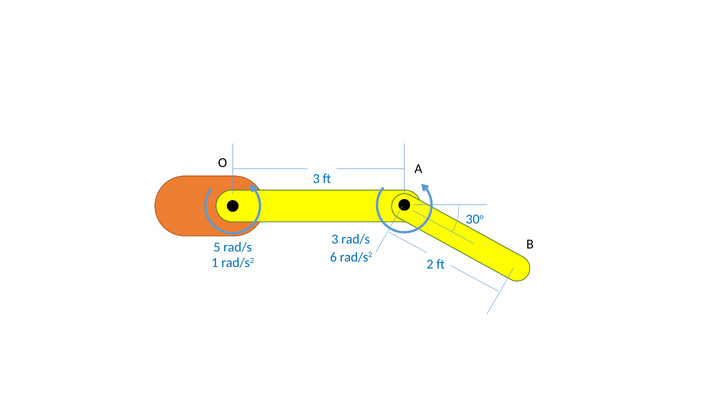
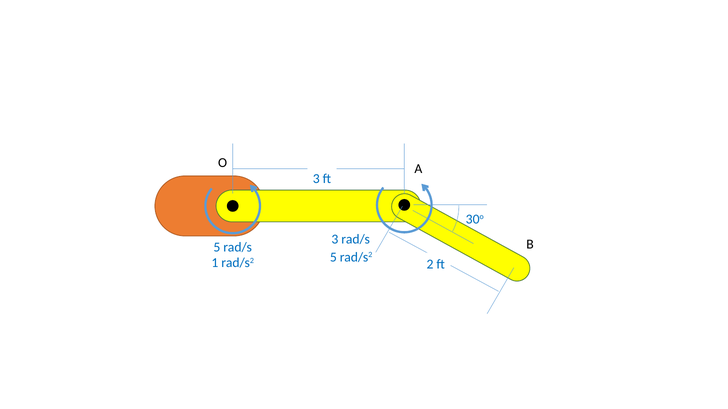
rad/s2 6: 6 -> 5
